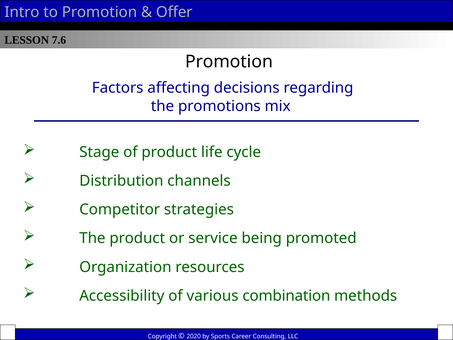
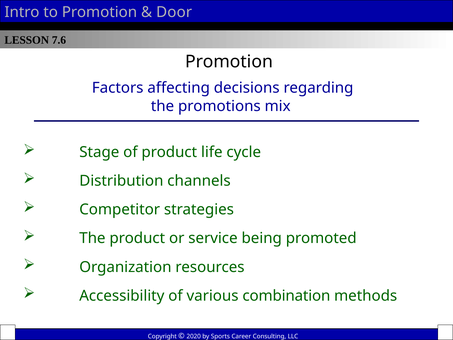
Offer: Offer -> Door
